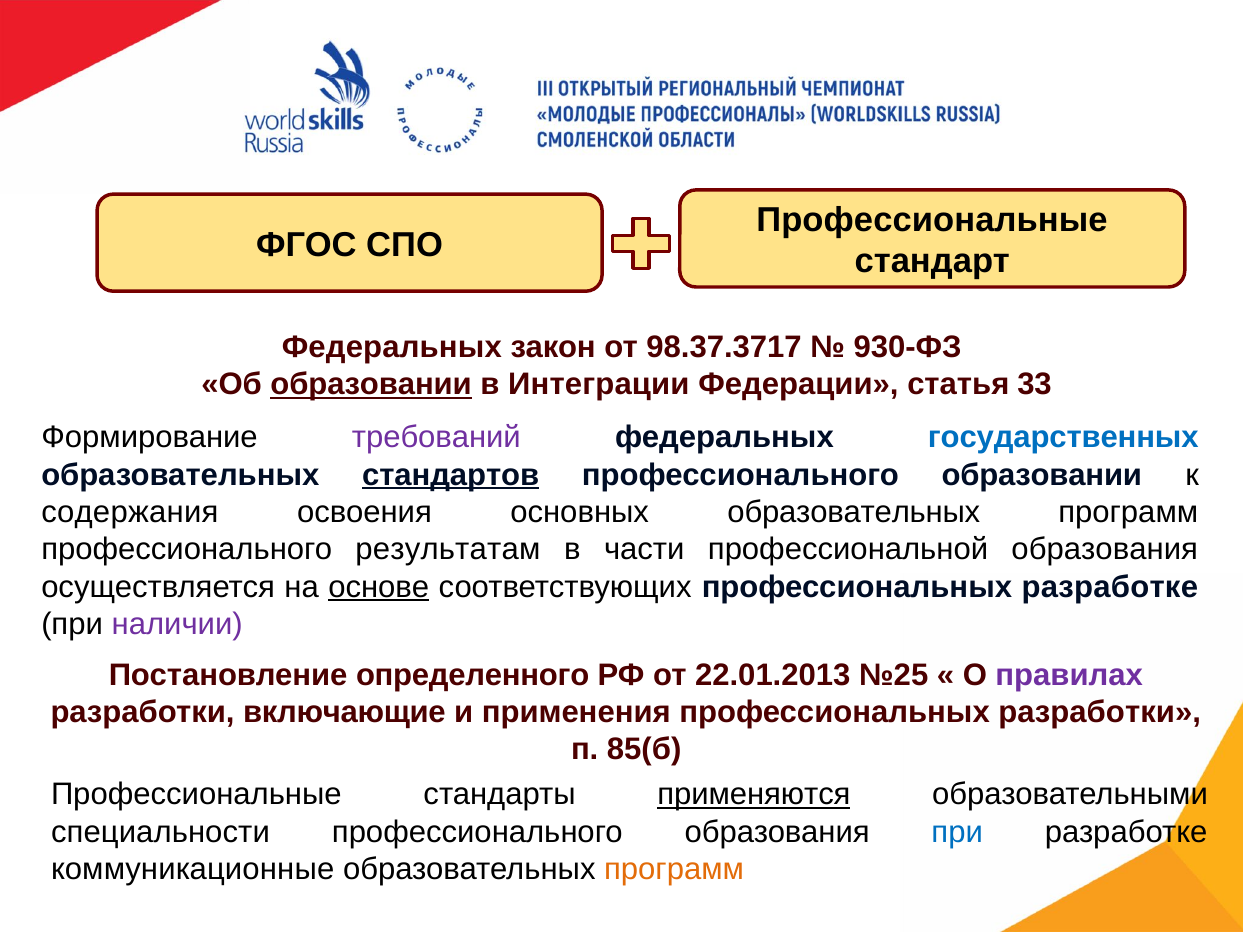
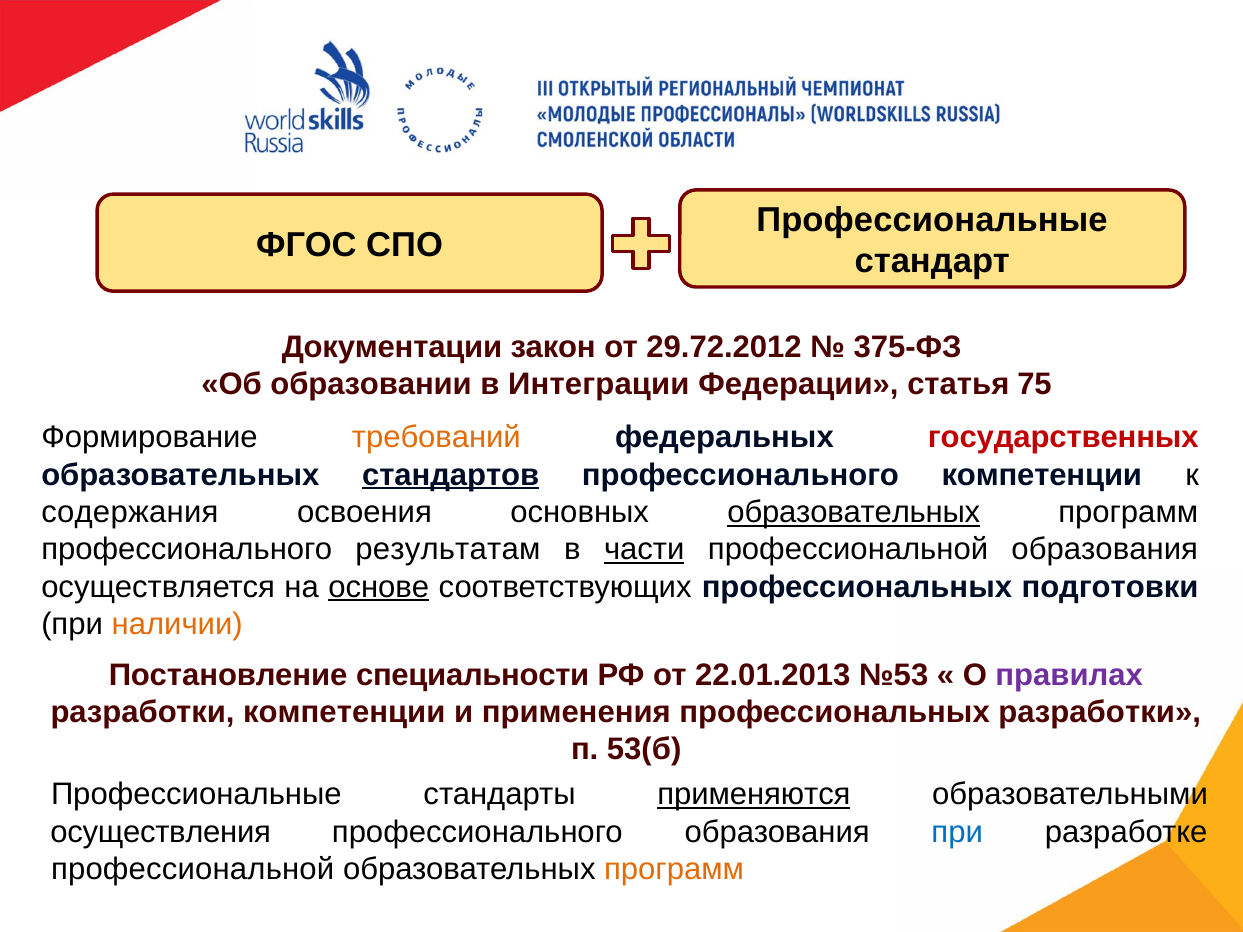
Федеральных at (392, 347): Федеральных -> Документации
98.37.3717: 98.37.3717 -> 29.72.2012
930-ФЗ: 930-ФЗ -> 375-ФЗ
образовании at (371, 385) underline: present -> none
33: 33 -> 75
требований colour: purple -> orange
государственных colour: blue -> red
профессионального образовании: образовании -> компетенции
образовательных at (854, 512) underline: none -> present
части underline: none -> present
профессиональных разработке: разработке -> подготовки
наличии colour: purple -> orange
определенного: определенного -> специальности
№25: №25 -> №53
разработки включающие: включающие -> компетенции
85(б: 85(б -> 53(б
специальности: специальности -> осуществления
коммуникационные at (193, 869): коммуникационные -> профессиональной
